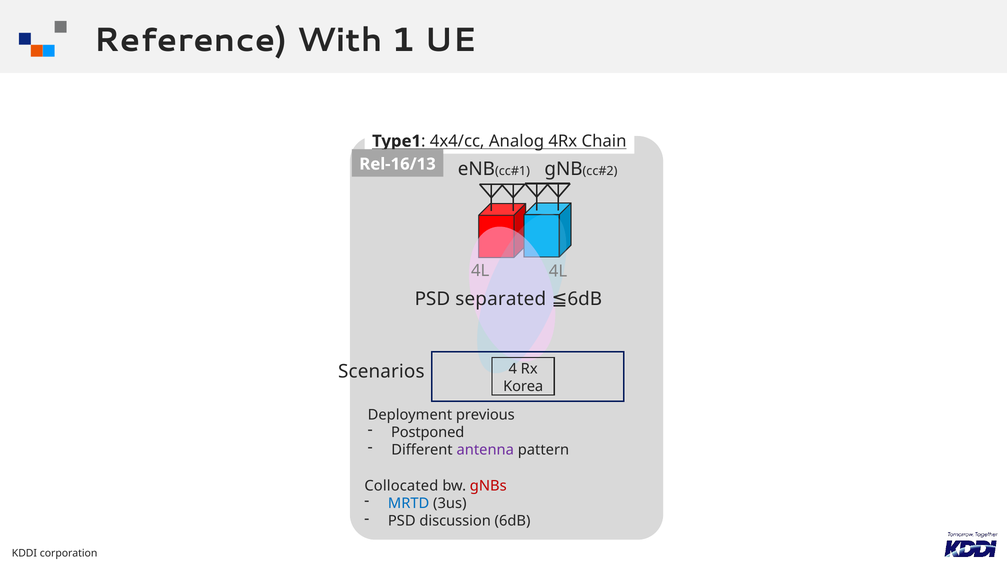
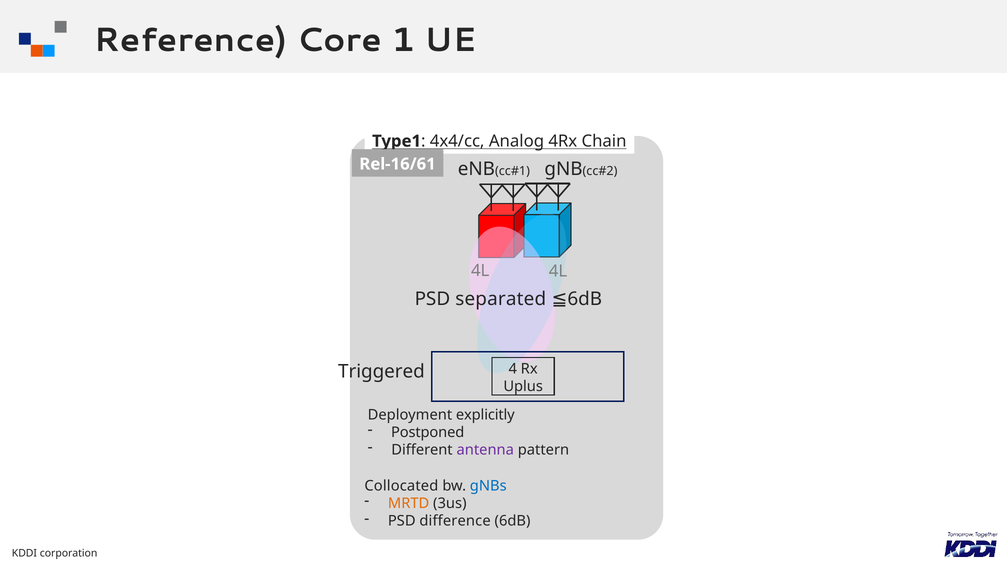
With: With -> Core
Rel-16/13: Rel-16/13 -> Rel-16/61
Scenarios: Scenarios -> Triggered
Korea: Korea -> Uplus
previous: previous -> explicitly
gNBs colour: red -> blue
MRTD colour: blue -> orange
discussion: discussion -> difference
